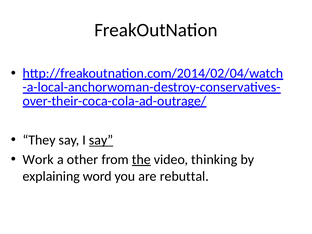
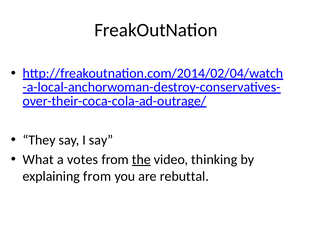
say at (101, 140) underline: present -> none
Work: Work -> What
other: other -> votes
explaining word: word -> from
